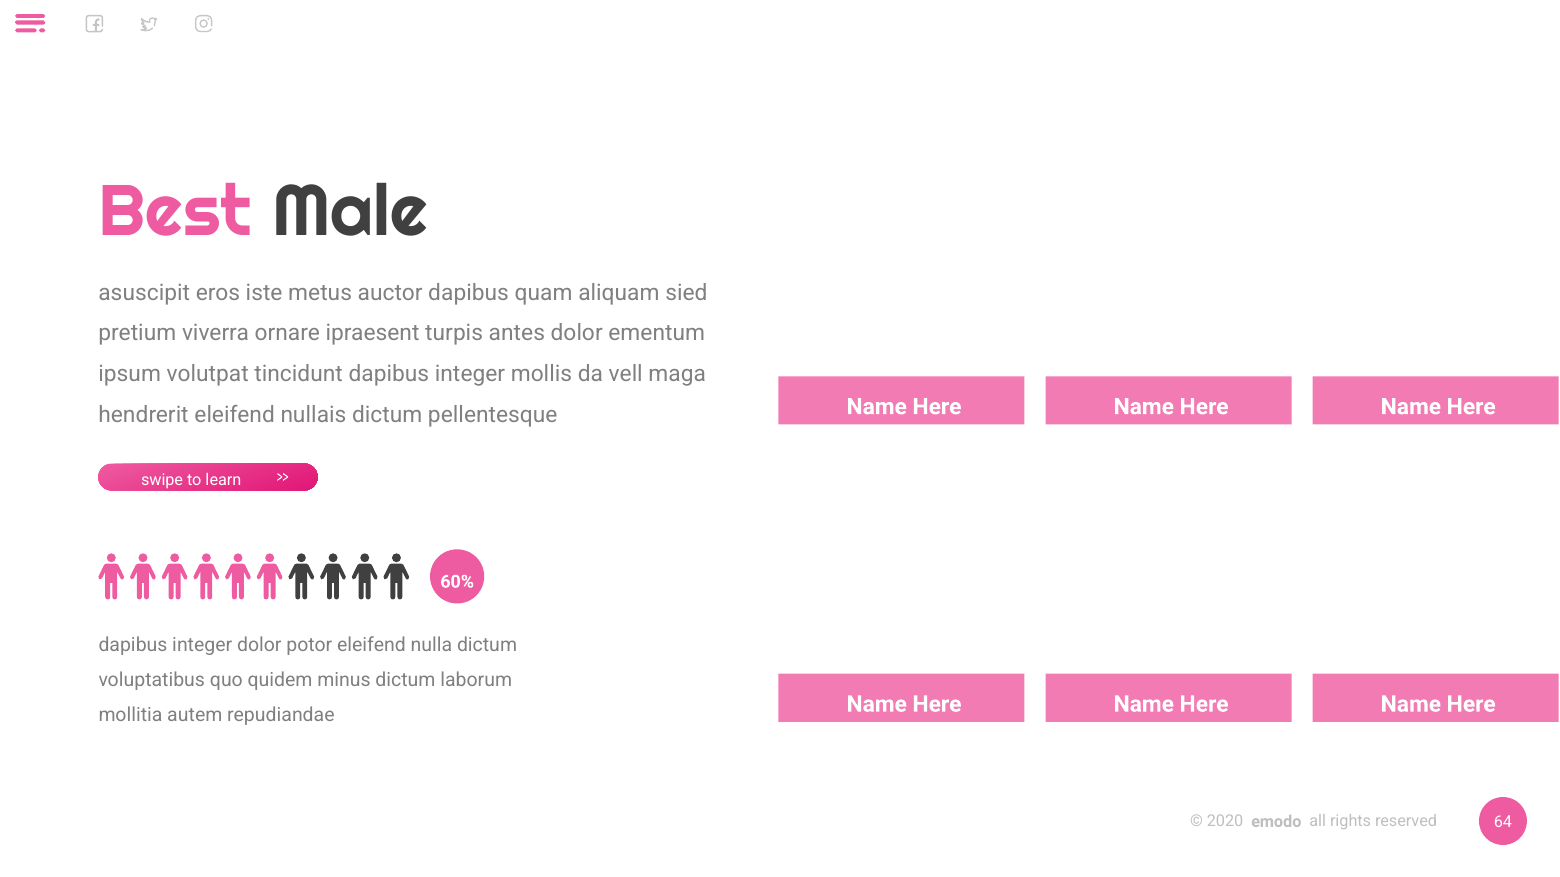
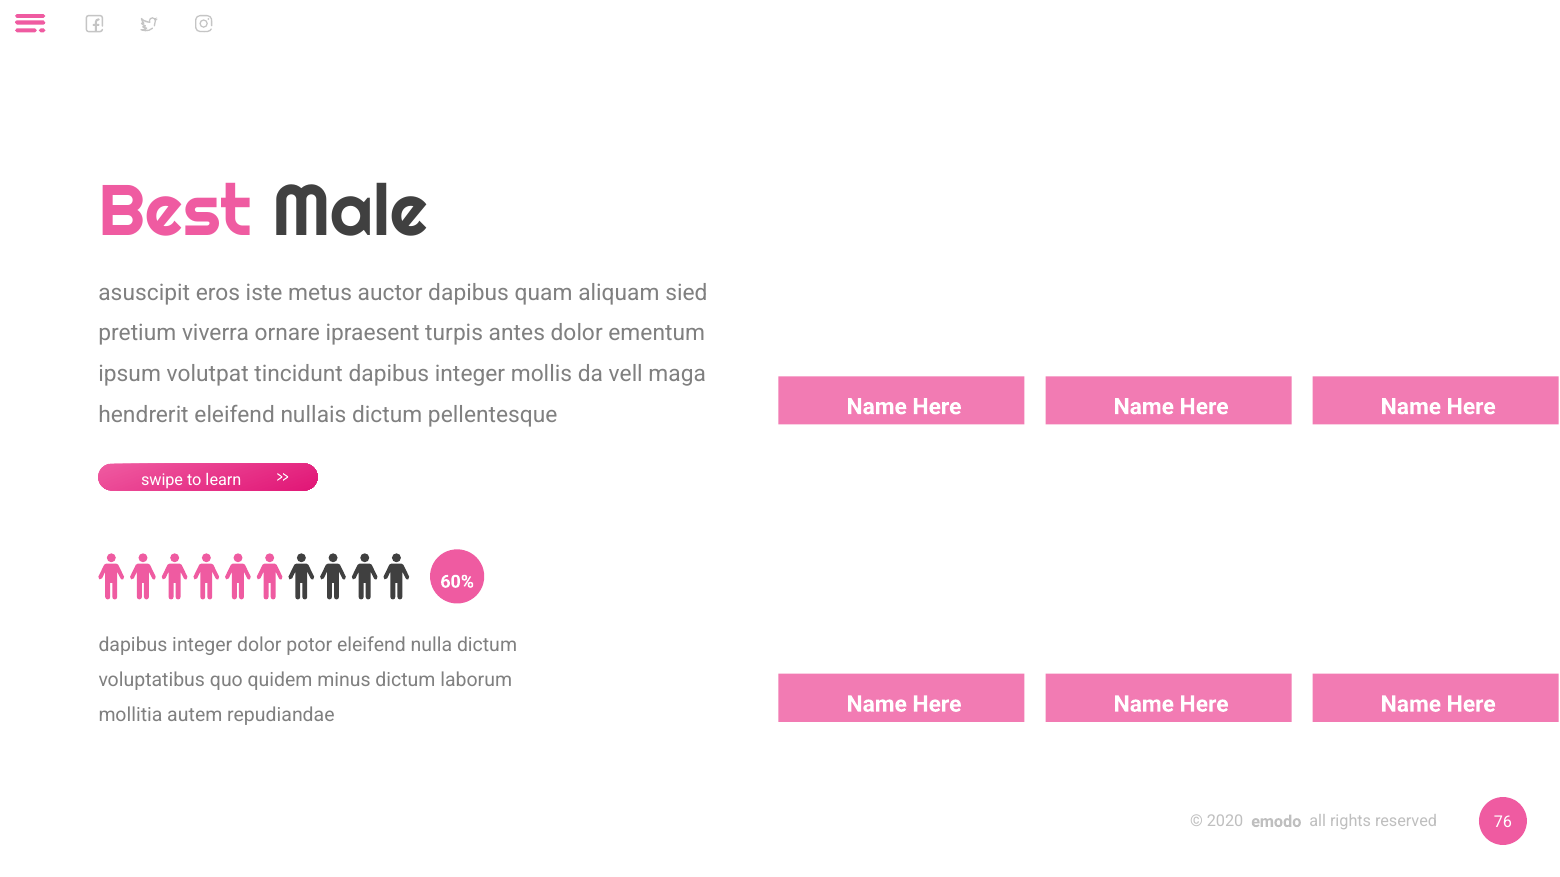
64: 64 -> 76
